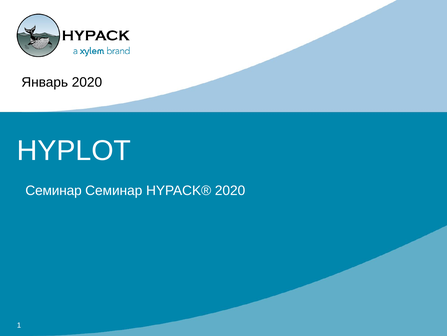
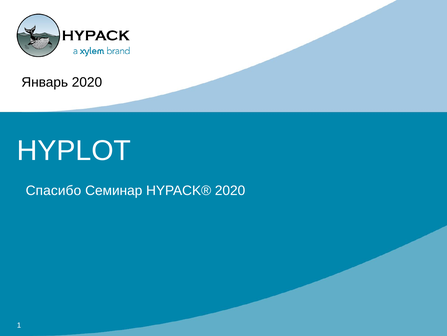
Семинар at (54, 190): Семинар -> Спасибо
